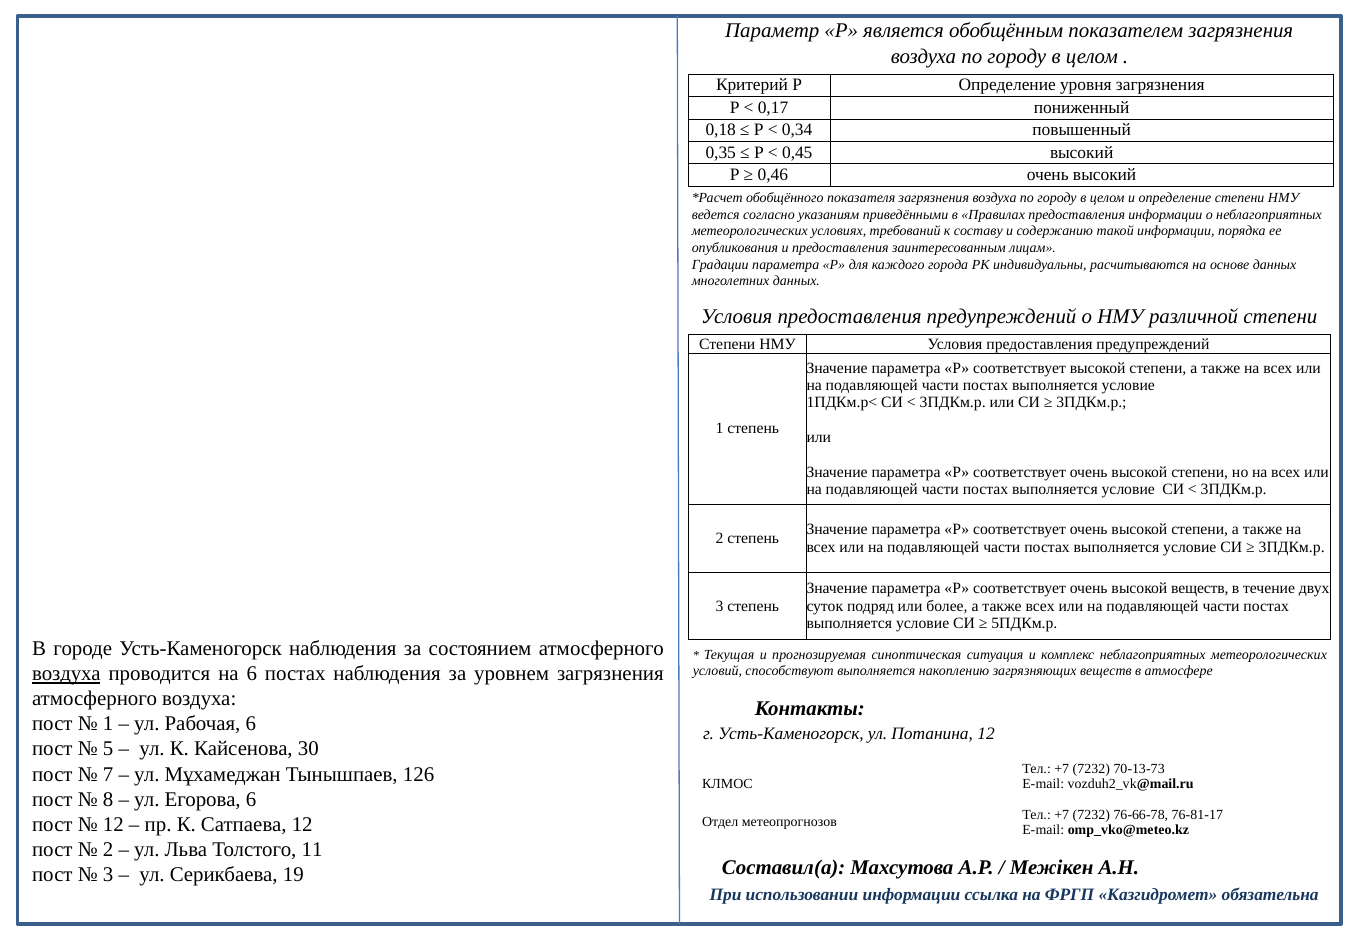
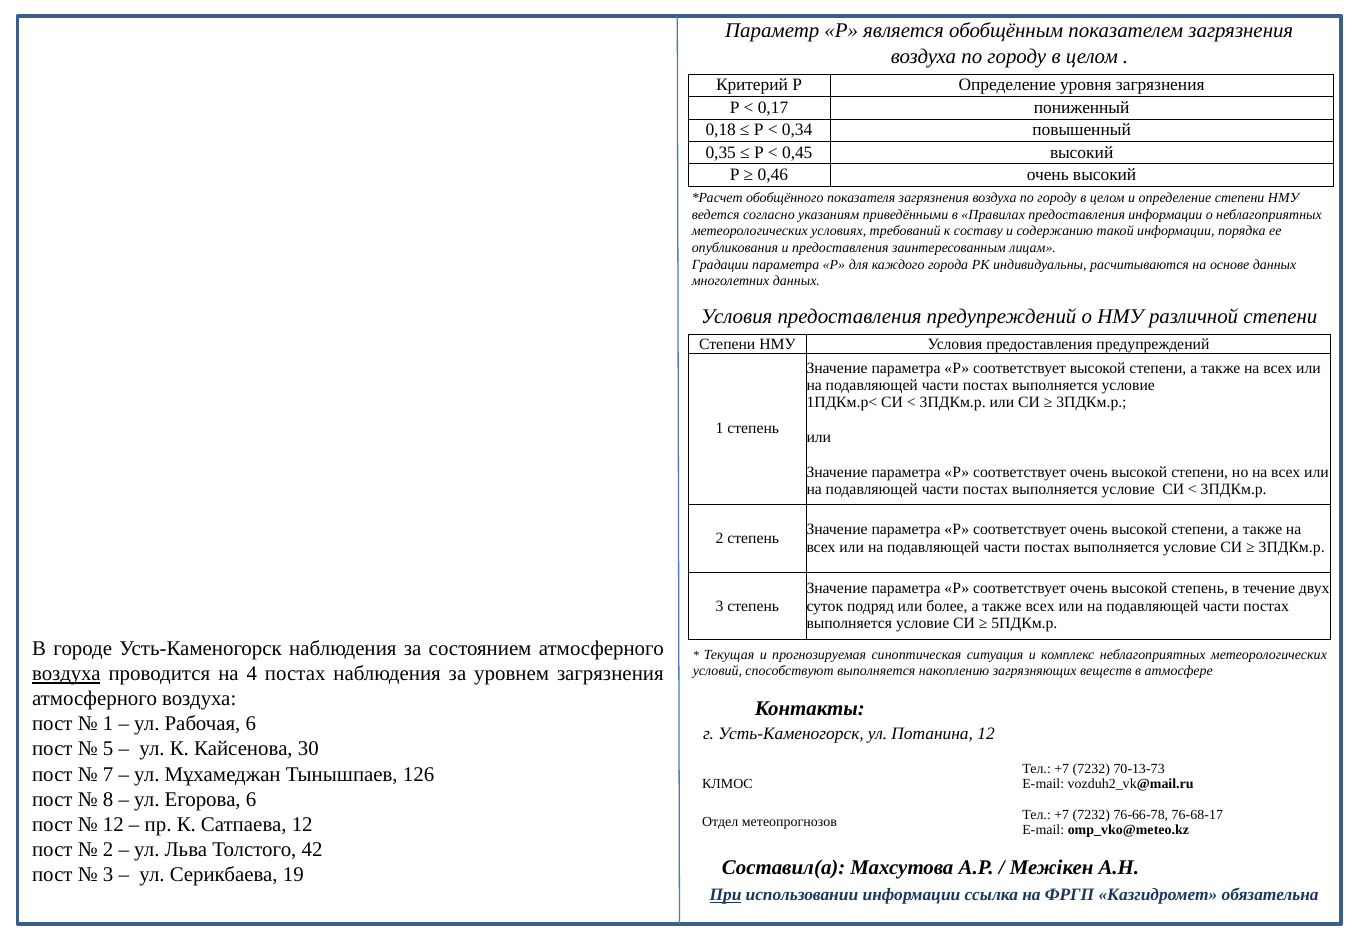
высокой веществ: веществ -> степень
на 6: 6 -> 4
76-81-17: 76-81-17 -> 76-68-17
11: 11 -> 42
При underline: none -> present
